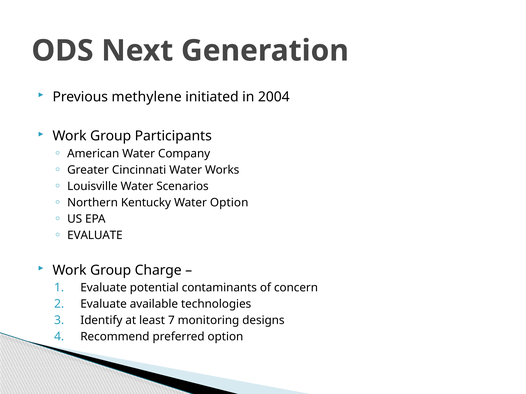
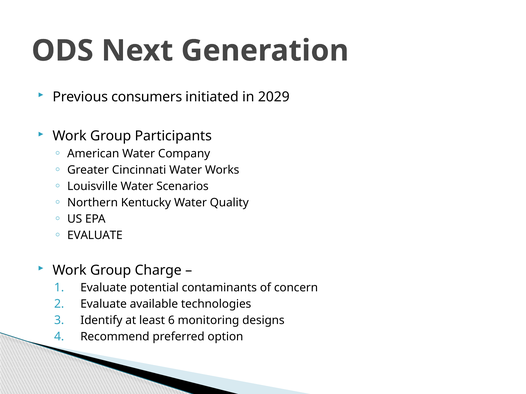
methylene: methylene -> consumers
2004: 2004 -> 2029
Water Option: Option -> Quality
7: 7 -> 6
